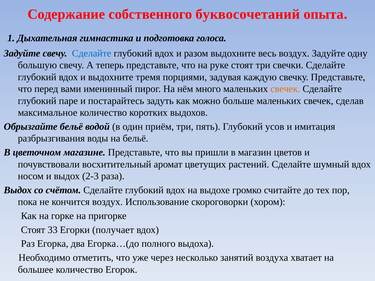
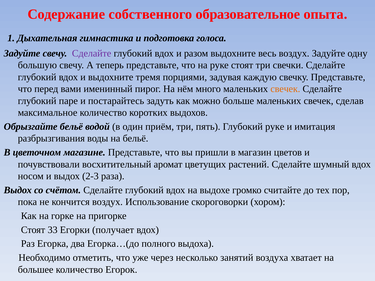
буквосочетаний: буквосочетаний -> образовательное
Сделайте at (92, 53) colour: blue -> purple
Глубокий усов: усов -> руке
